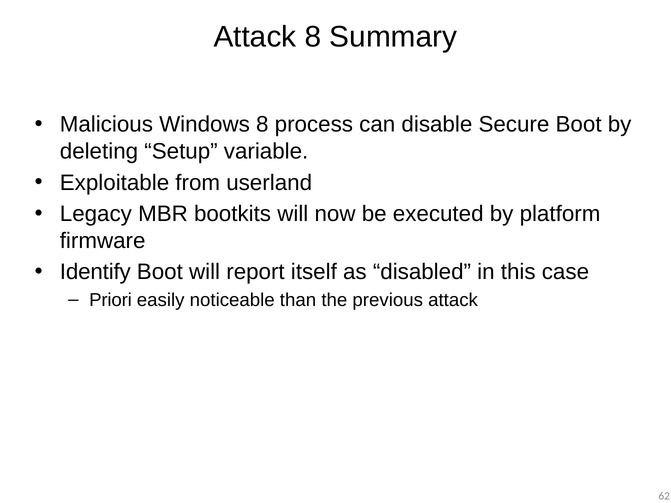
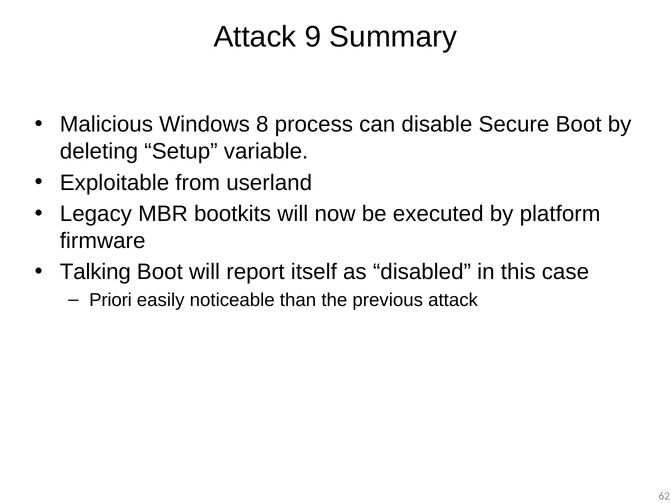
Attack 8: 8 -> 9
Identify: Identify -> Talking
